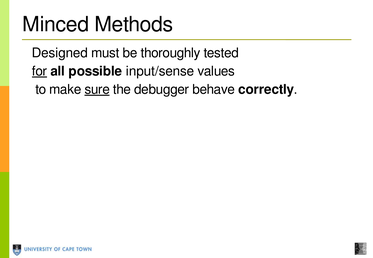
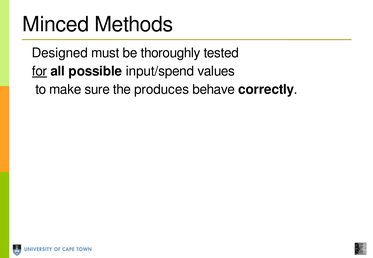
input/sense: input/sense -> input/spend
sure underline: present -> none
debugger: debugger -> produces
